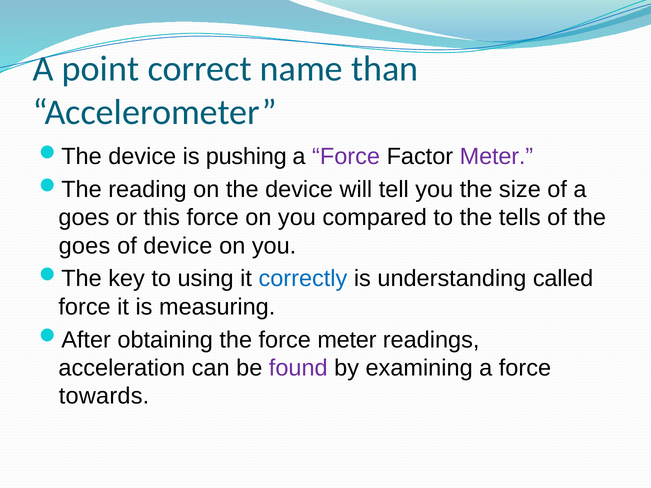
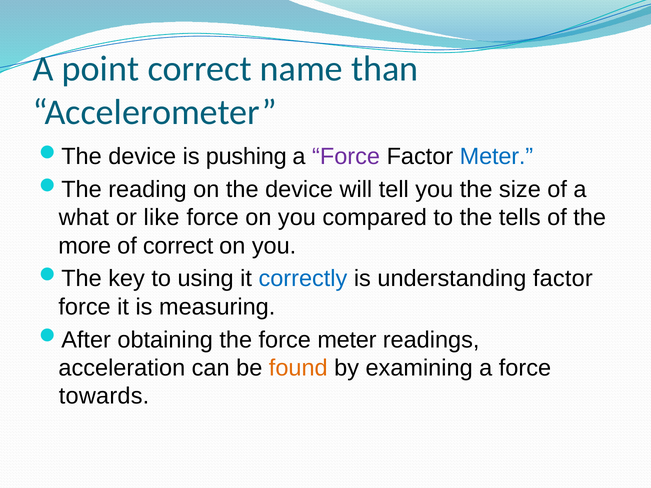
Meter at (496, 157) colour: purple -> blue
goes at (84, 218): goes -> what
this: this -> like
goes at (84, 246): goes -> more
of device: device -> correct
understanding called: called -> factor
found colour: purple -> orange
